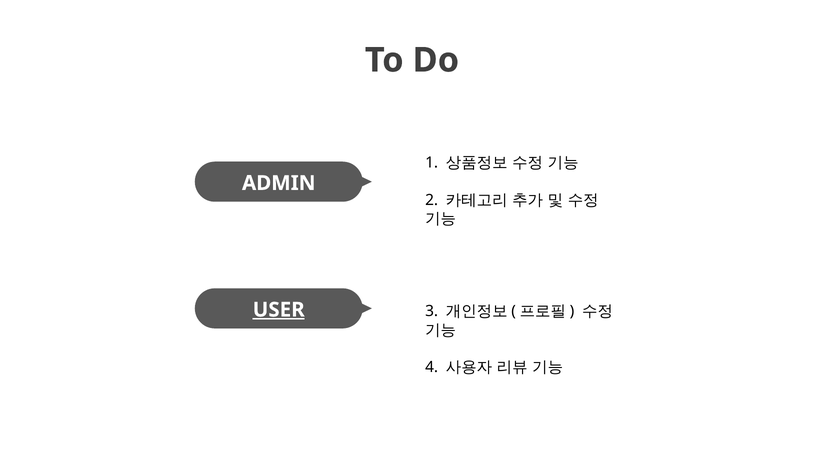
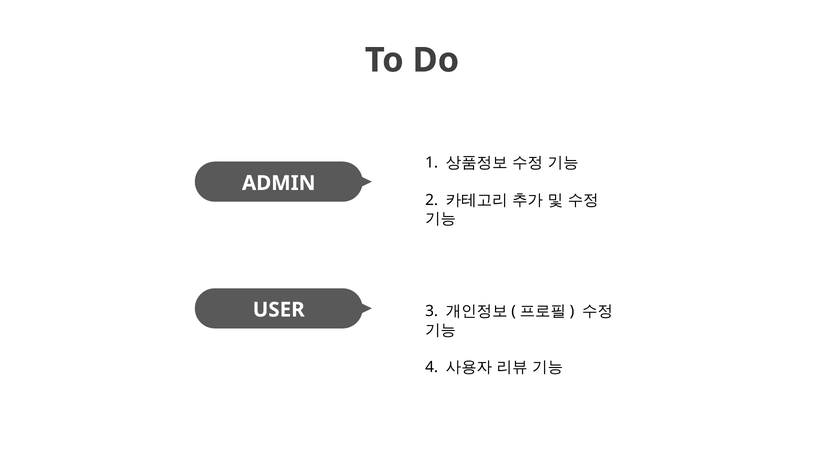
USER underline: present -> none
